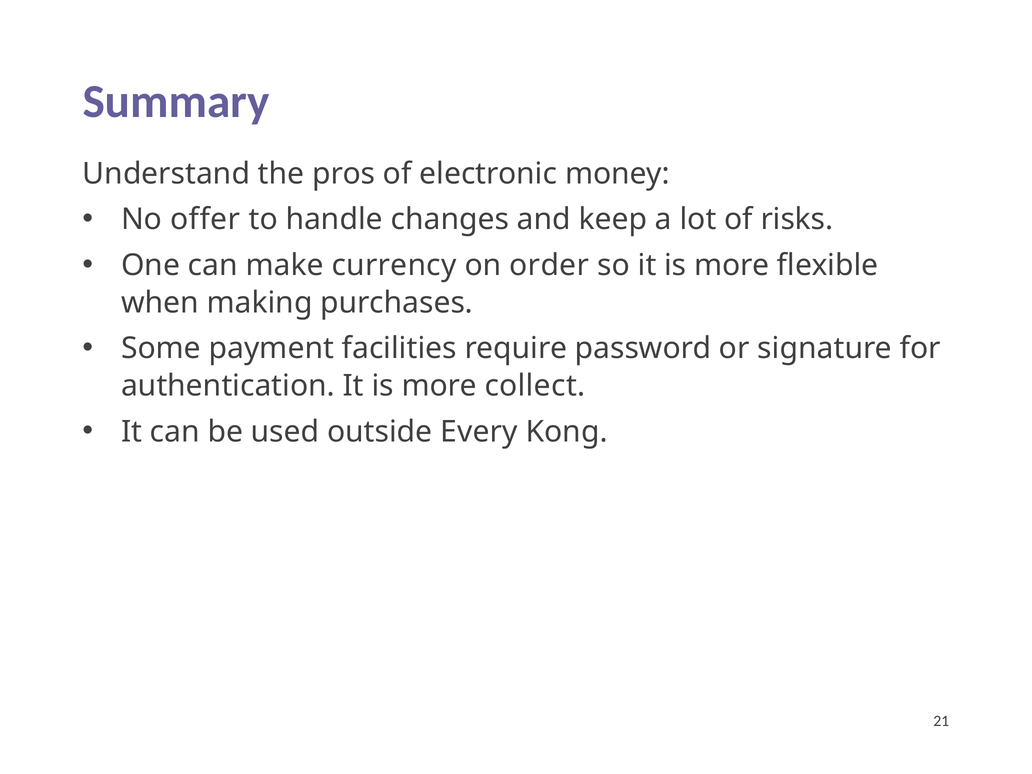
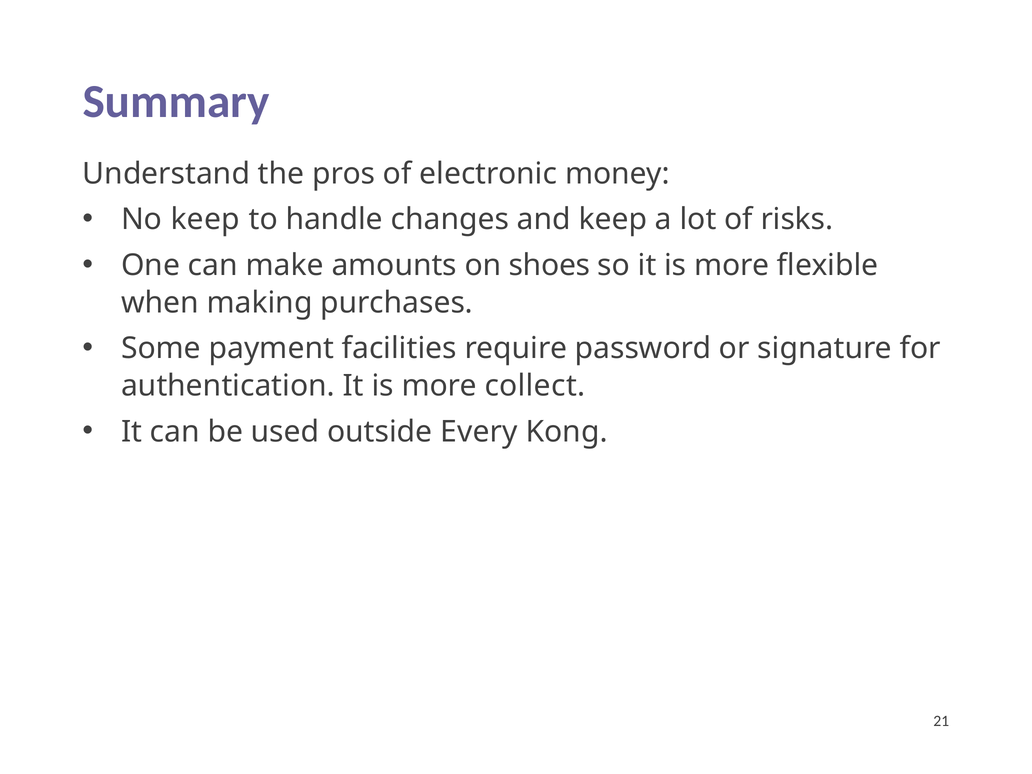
No offer: offer -> keep
currency: currency -> amounts
order: order -> shoes
